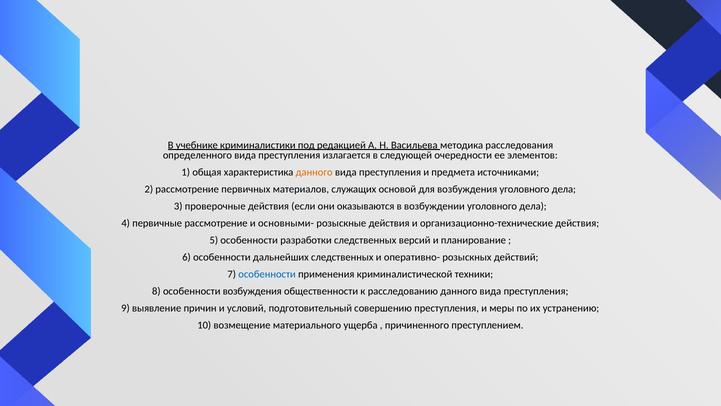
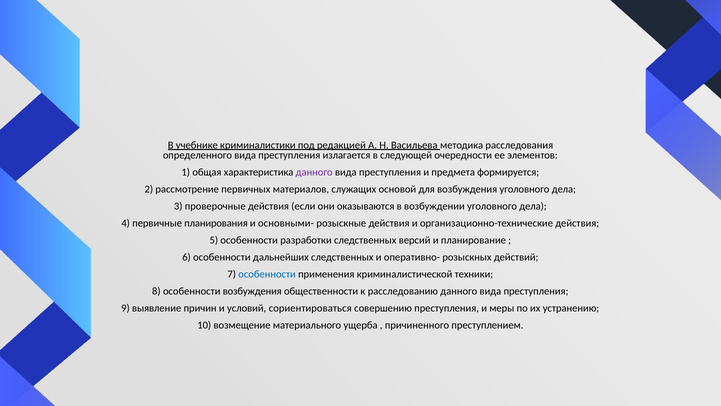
данного at (314, 172) colour: orange -> purple
источниками: источниками -> формируется
первичные рассмотрение: рассмотрение -> планирования
подготовительный: подготовительный -> сориентироваться
